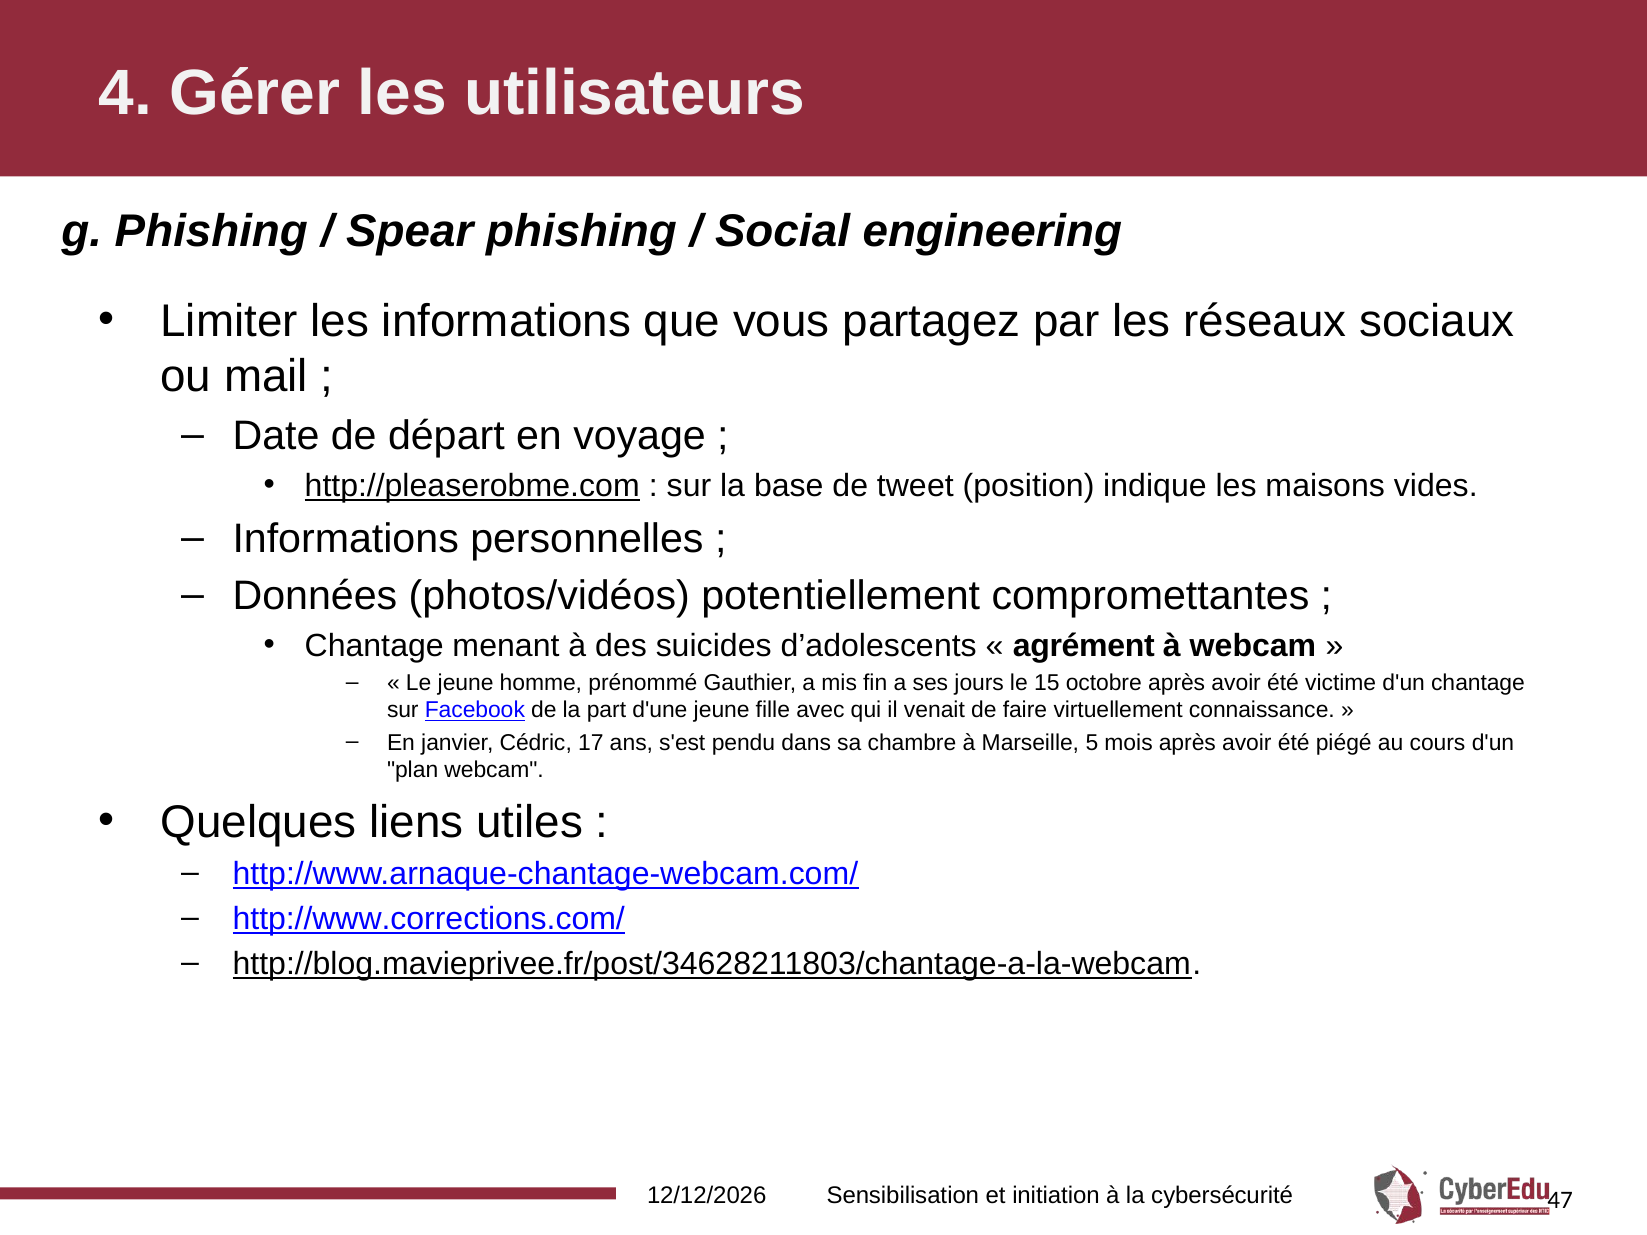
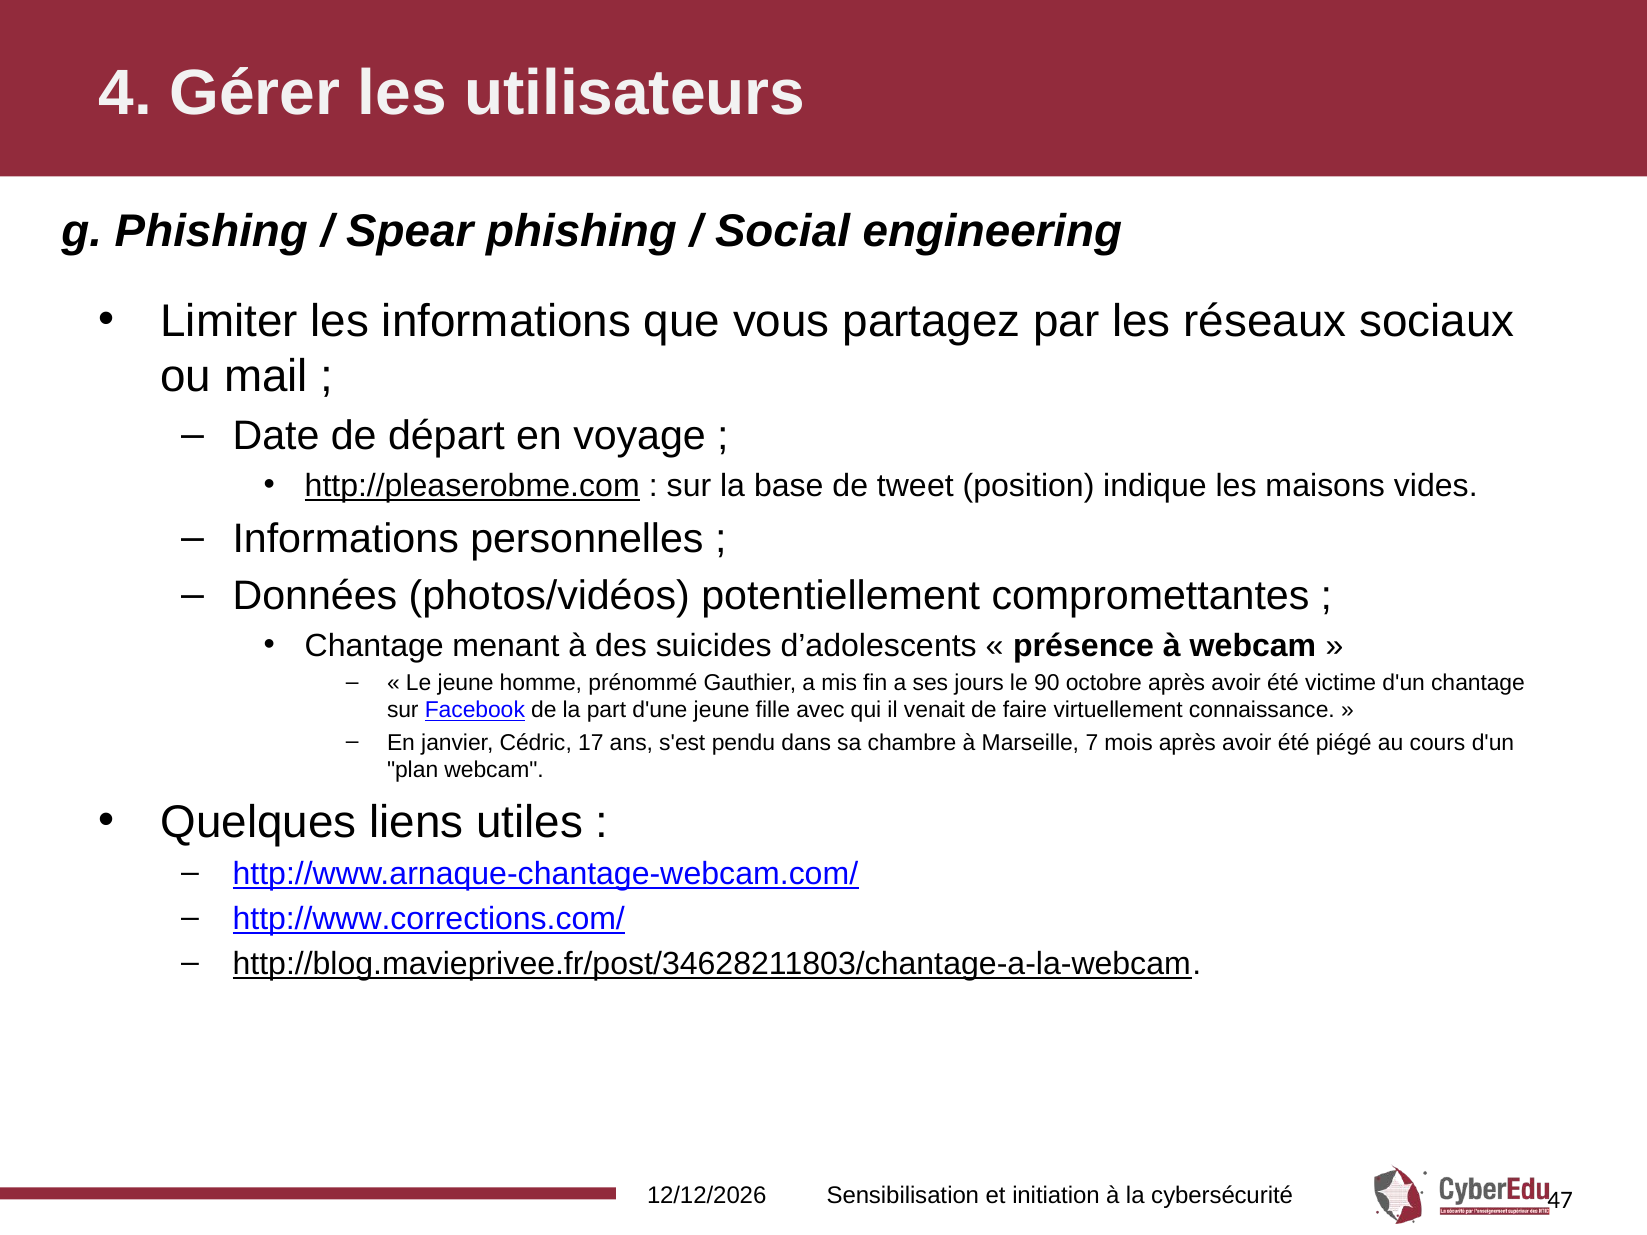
agrément: agrément -> présence
15: 15 -> 90
5: 5 -> 7
